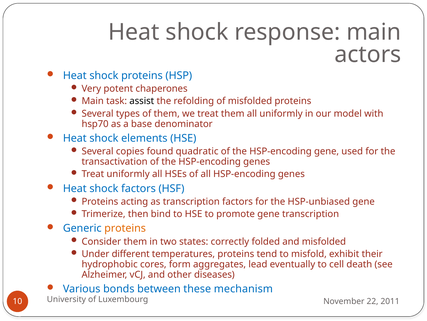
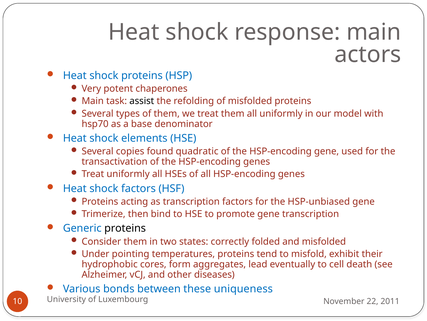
proteins at (125, 228) colour: orange -> black
different: different -> pointing
mechanism: mechanism -> uniqueness
